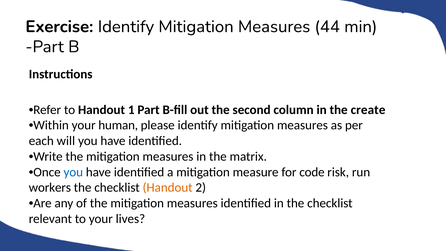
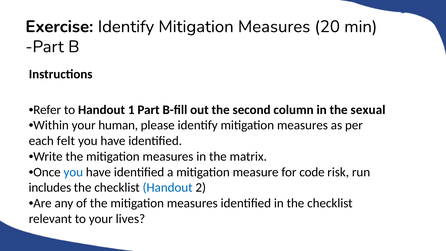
44: 44 -> 20
create: create -> sexual
will: will -> felt
workers: workers -> includes
Handout at (168, 188) colour: orange -> blue
